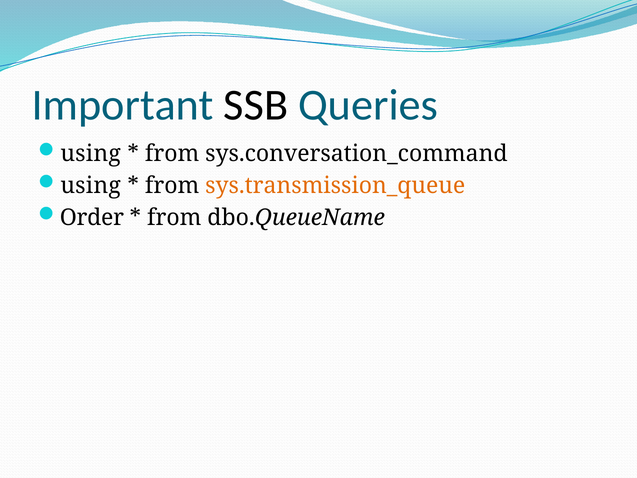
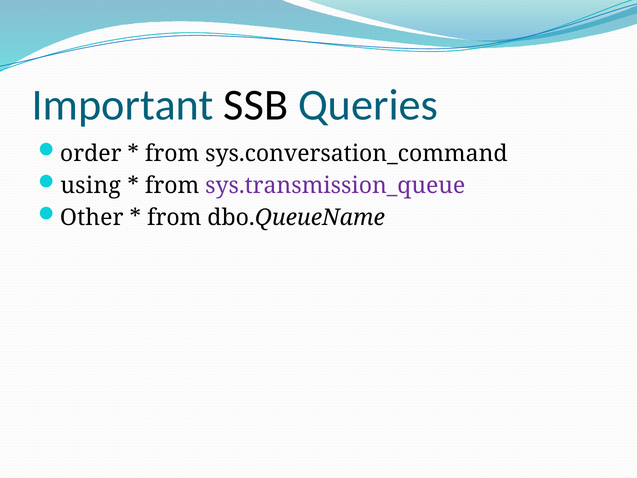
using at (91, 153): using -> order
sys.transmission_queue colour: orange -> purple
Order: Order -> Other
